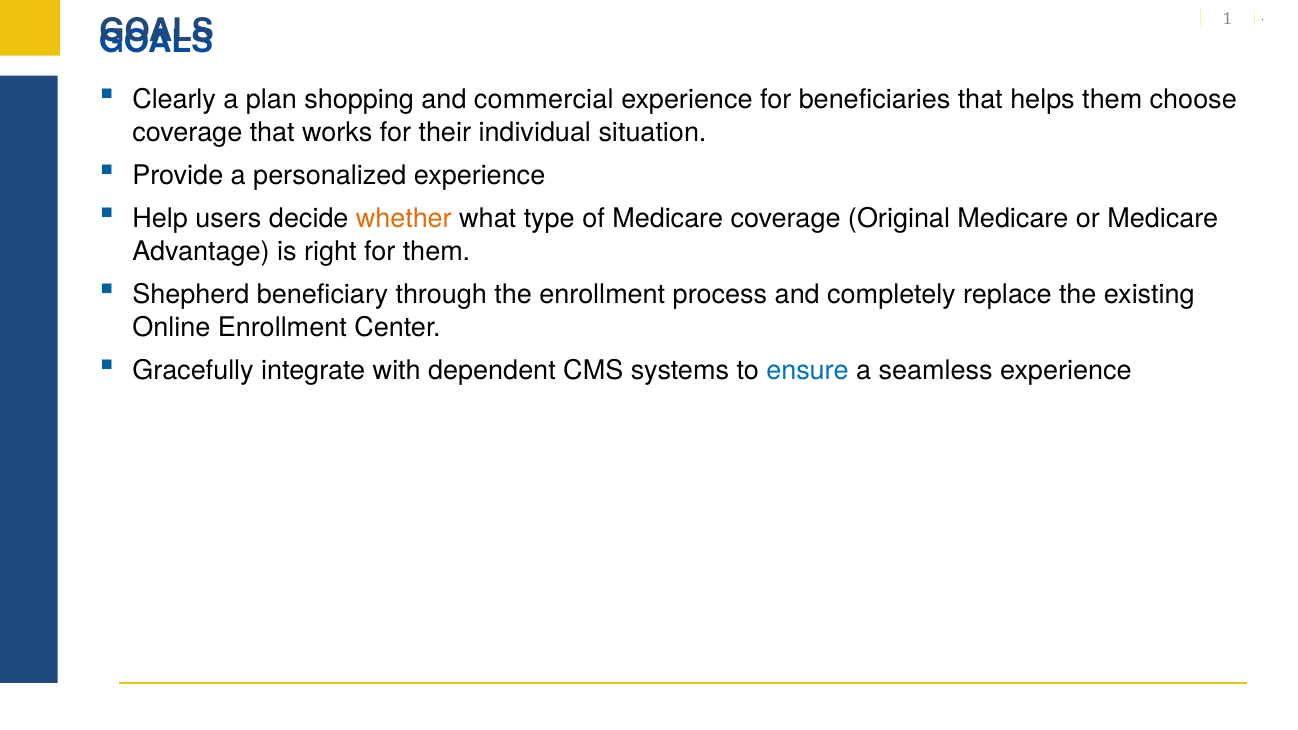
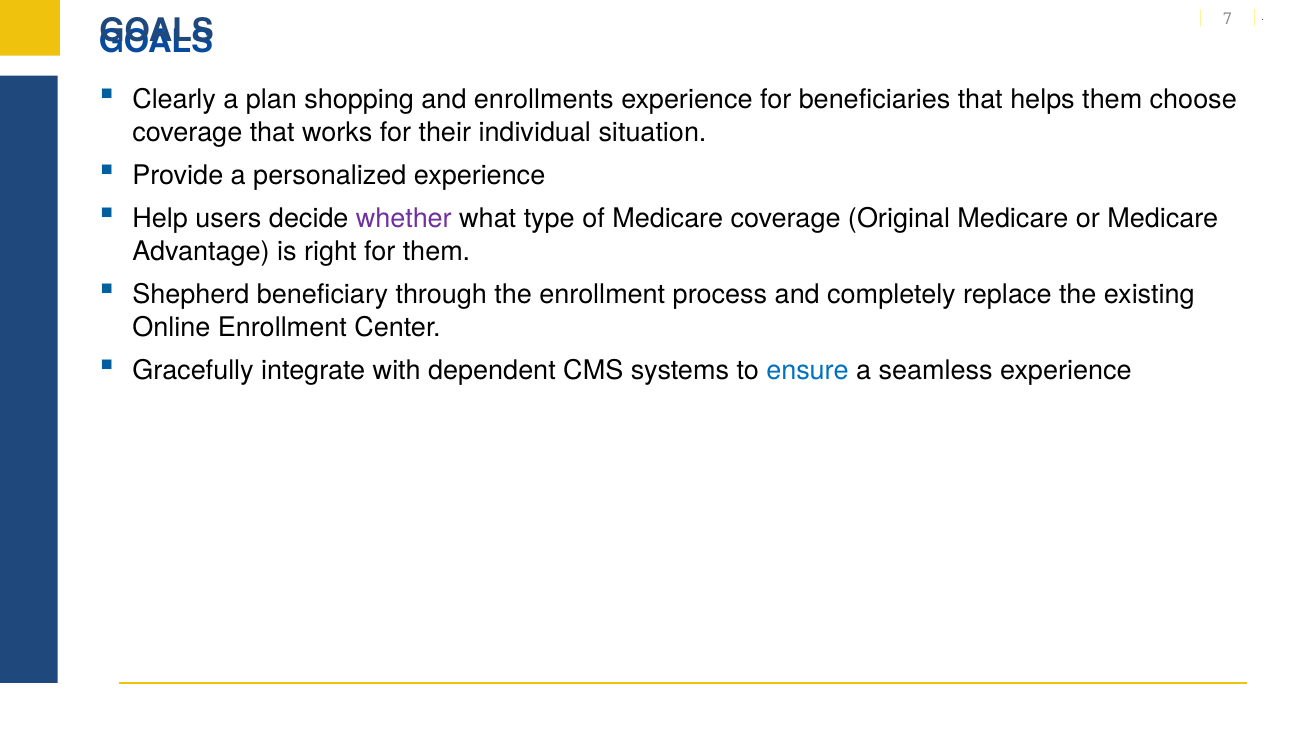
1: 1 -> 7
commercial: commercial -> enrollments
whether colour: orange -> purple
